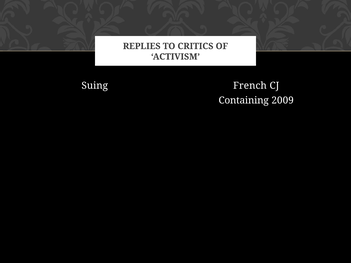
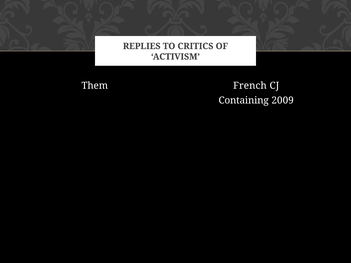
Suing: Suing -> Them
